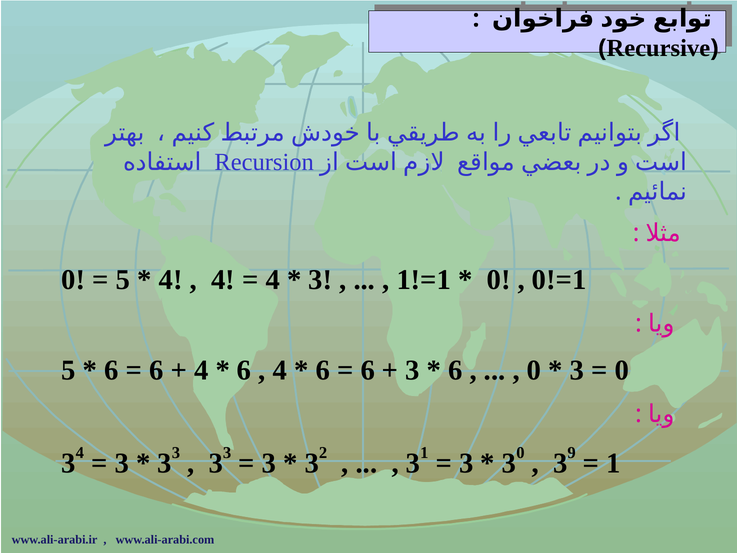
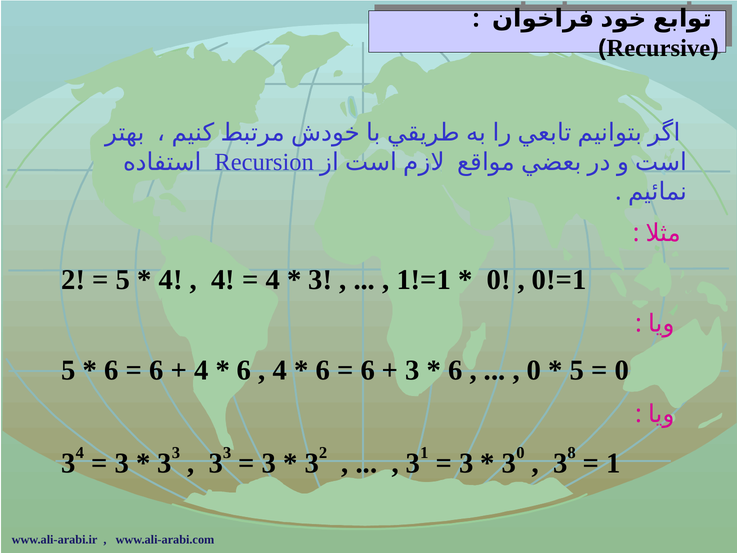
0 at (73, 280): 0 -> 2
3 at (577, 370): 3 -> 5
9: 9 -> 8
